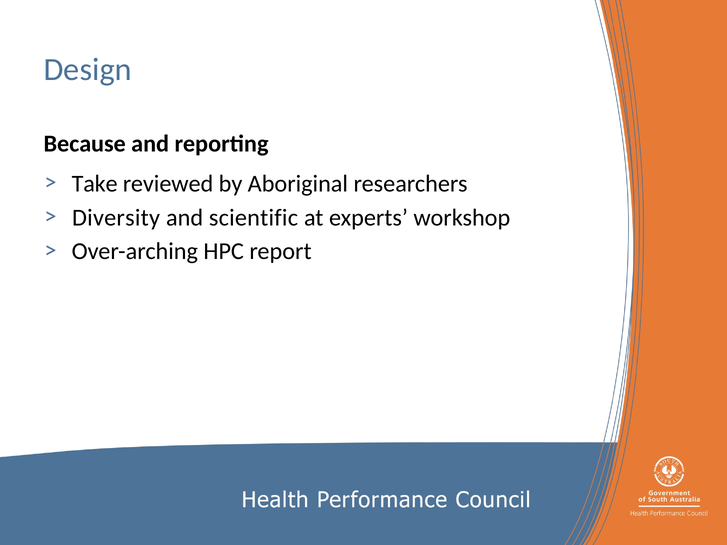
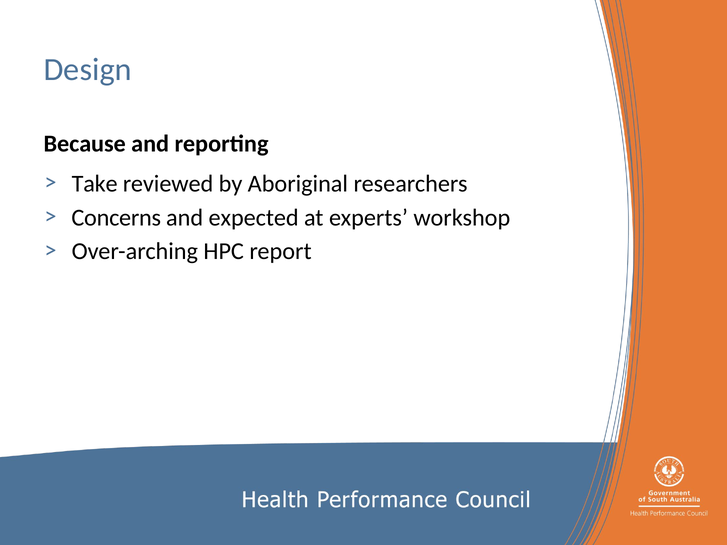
Diversity: Diversity -> Concerns
scientific: scientific -> expected
